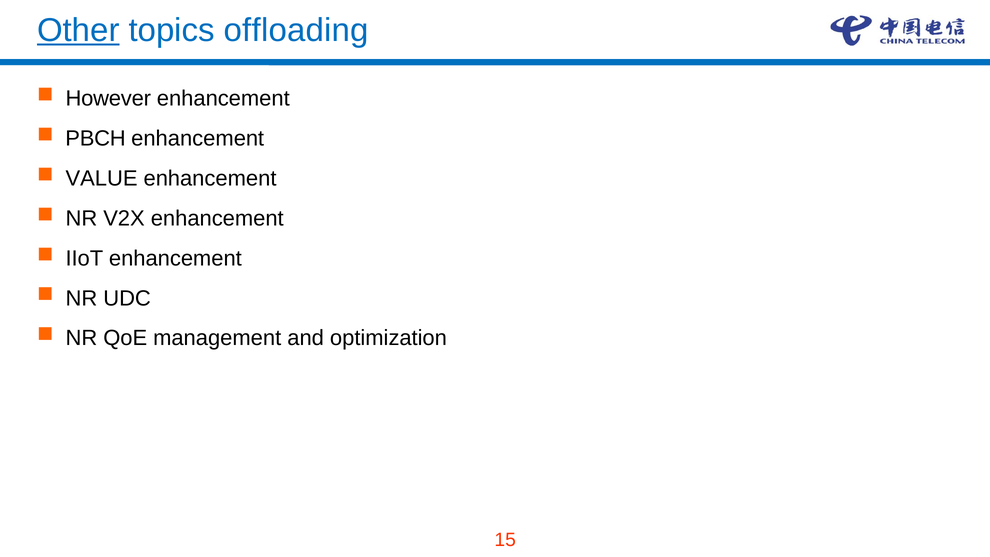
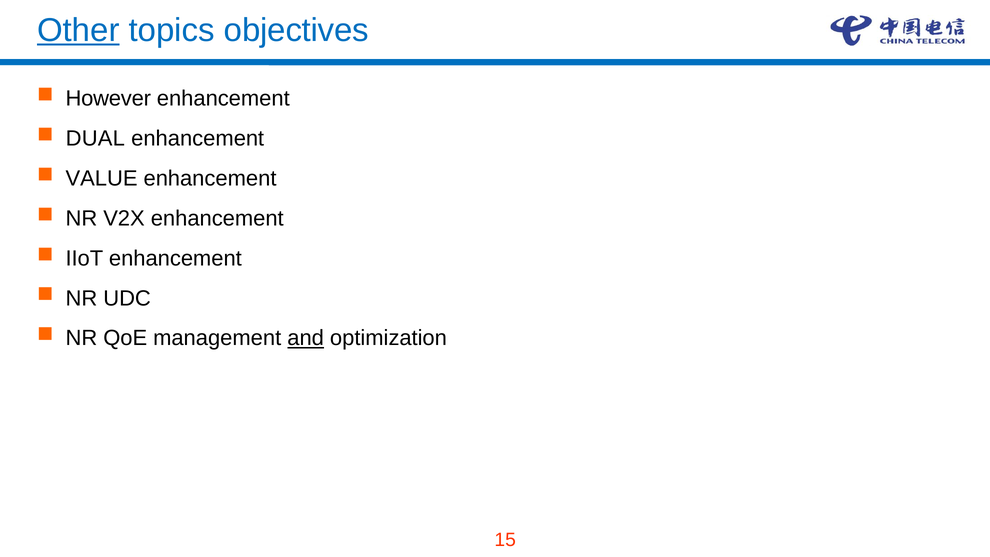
offloading: offloading -> objectives
PBCH: PBCH -> DUAL
and underline: none -> present
